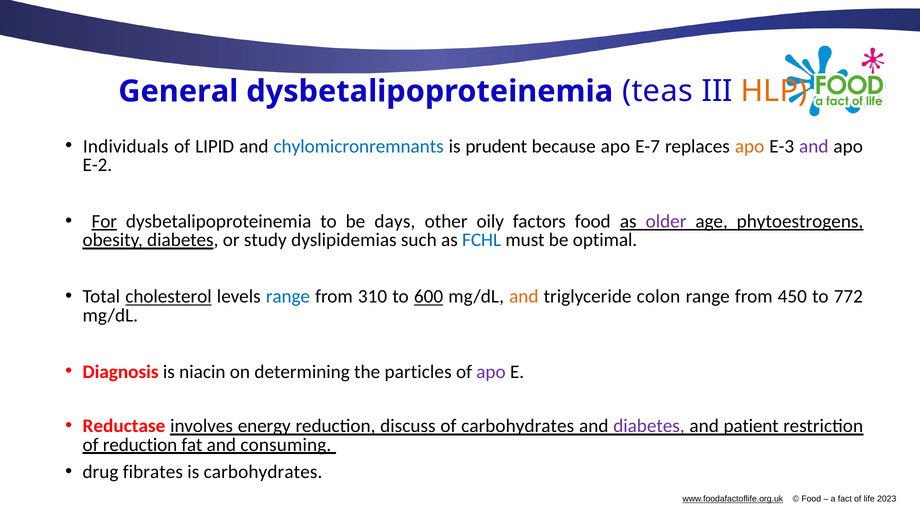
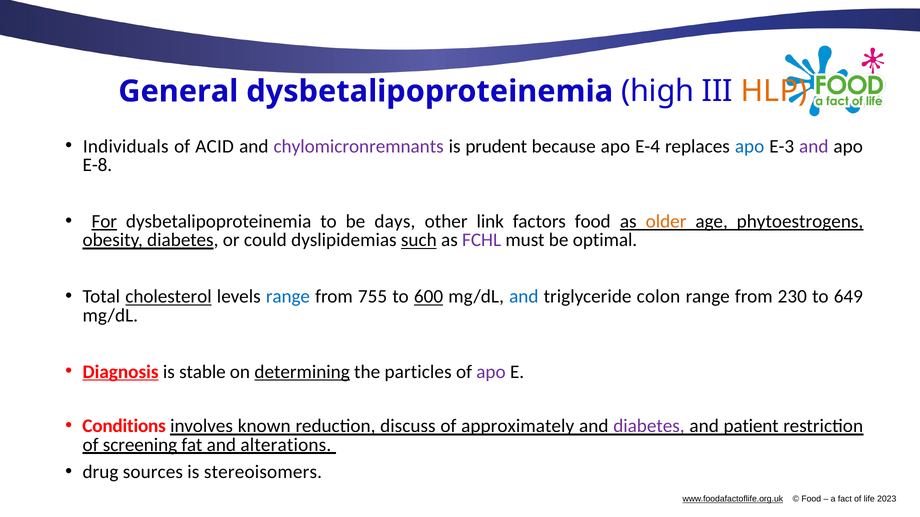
teas: teas -> high
LIPID: LIPID -> ACID
chylomicronremnants colour: blue -> purple
E-7: E-7 -> E-4
apo at (750, 147) colour: orange -> blue
E-2: E-2 -> E-8
oily: oily -> link
older colour: purple -> orange
study: study -> could
such underline: none -> present
FCHL colour: blue -> purple
310: 310 -> 755
and at (524, 297) colour: orange -> blue
450: 450 -> 230
772: 772 -> 649
Diagnosis underline: none -> present
niacin: niacin -> stable
determining underline: none -> present
Reductase: Reductase -> Conditions
energy: energy -> known
of carbohydrates: carbohydrates -> approximately
of reduction: reduction -> screening
consuming: consuming -> alterations
fibrates: fibrates -> sources
is carbohydrates: carbohydrates -> stereoisomers
